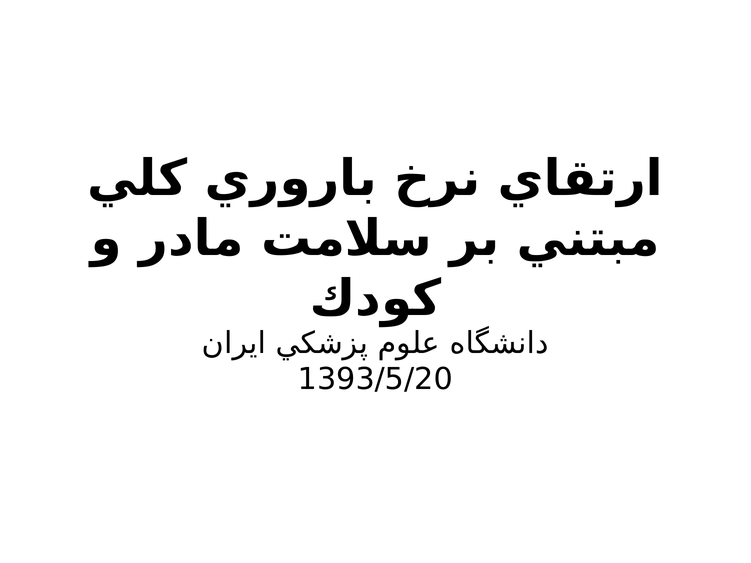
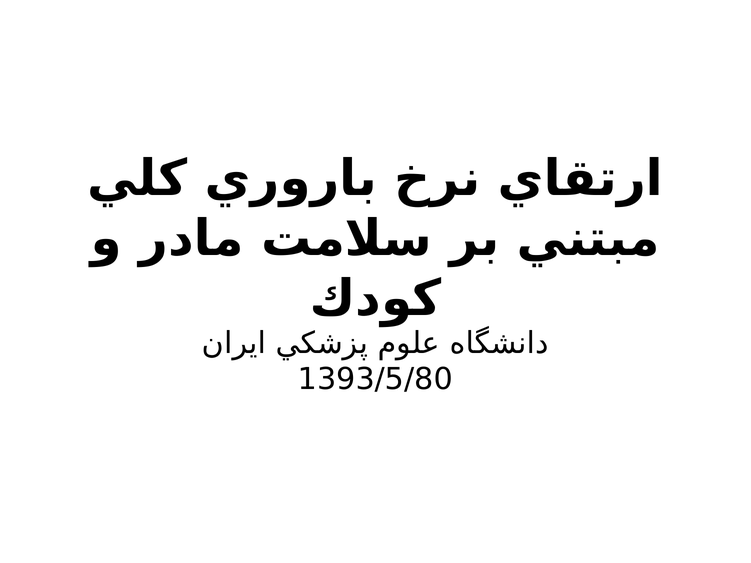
1393/5/20: 1393/5/20 -> 1393/5/80
